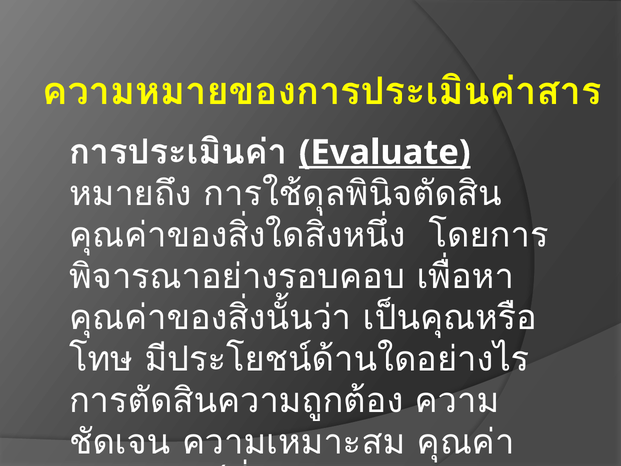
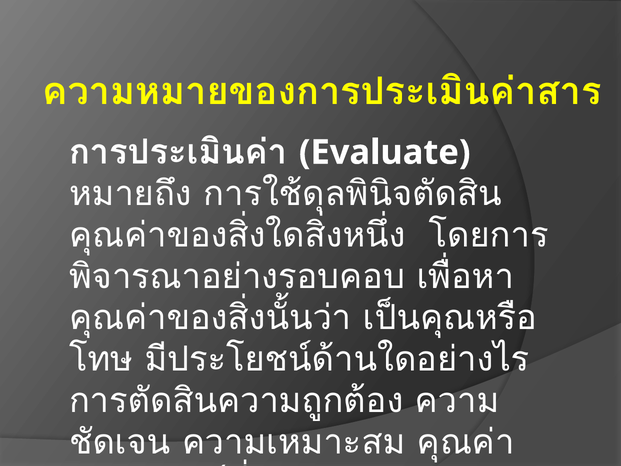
Evaluate underline: present -> none
